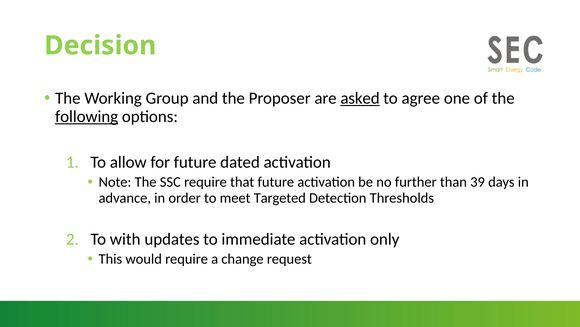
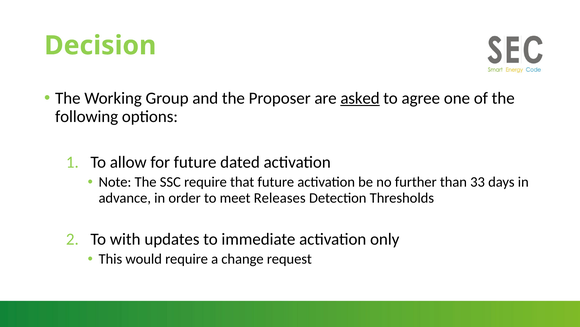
following underline: present -> none
39: 39 -> 33
Targeted: Targeted -> Releases
